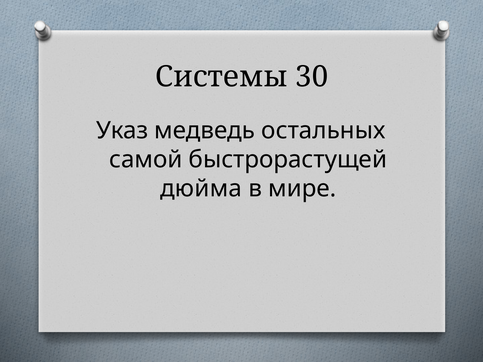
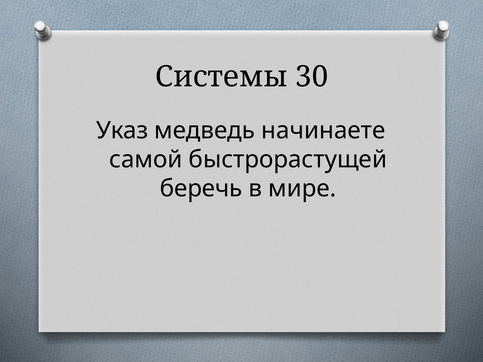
остальных: остальных -> начинаете
дюйма: дюйма -> беречь
